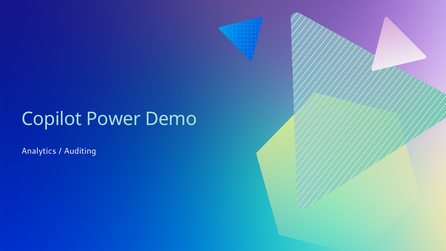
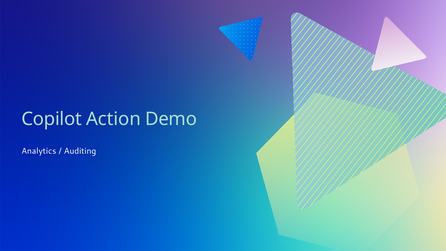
Power: Power -> Action
